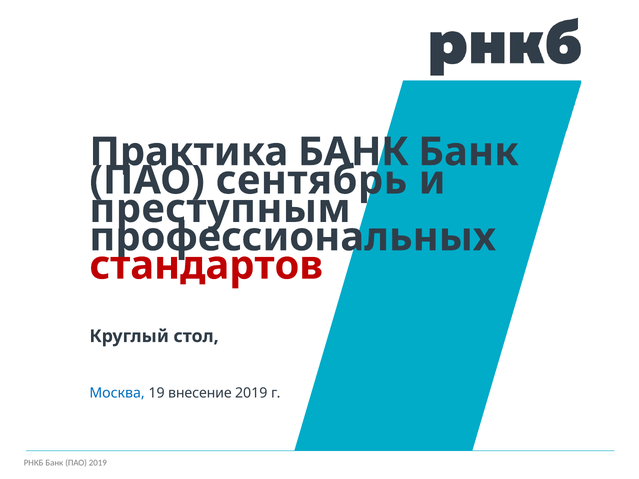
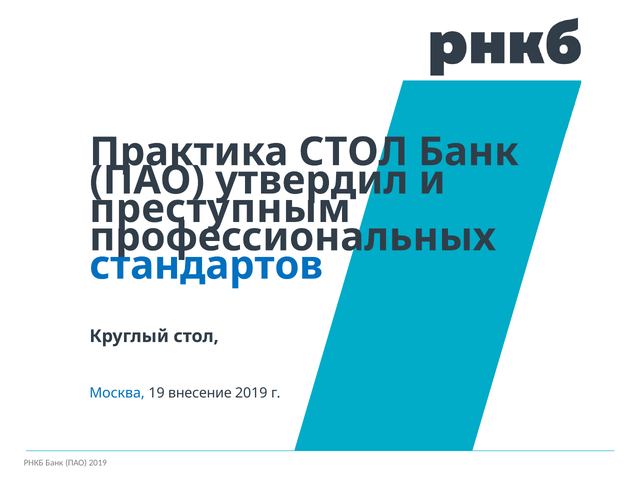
Практика БАНК: БАНК -> СТОЛ
сентябрь: сентябрь -> утвердил
стандартов colour: red -> blue
